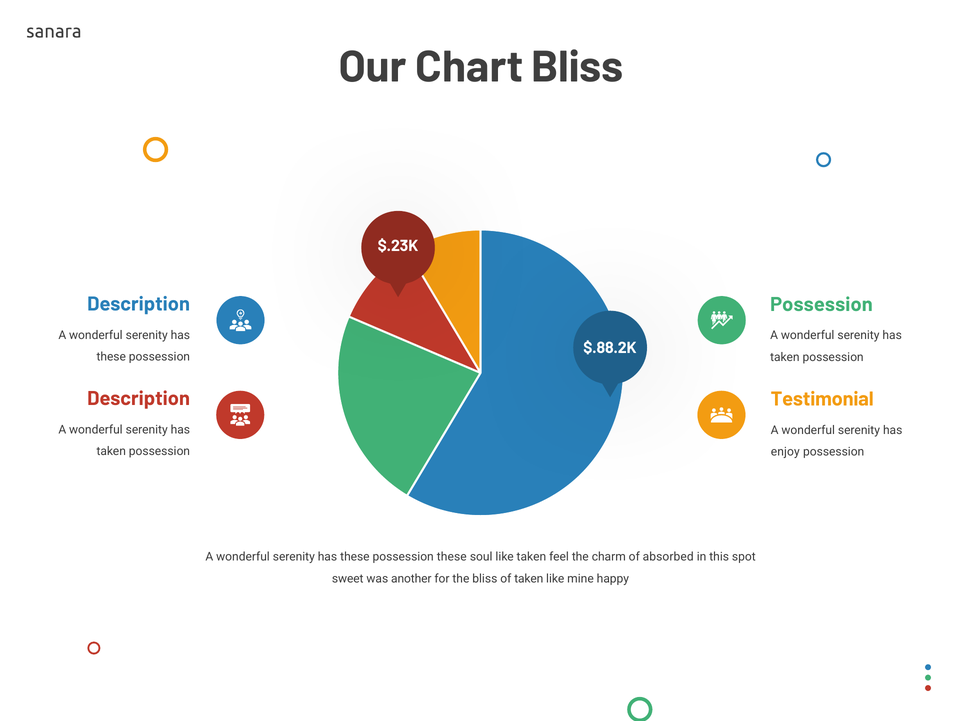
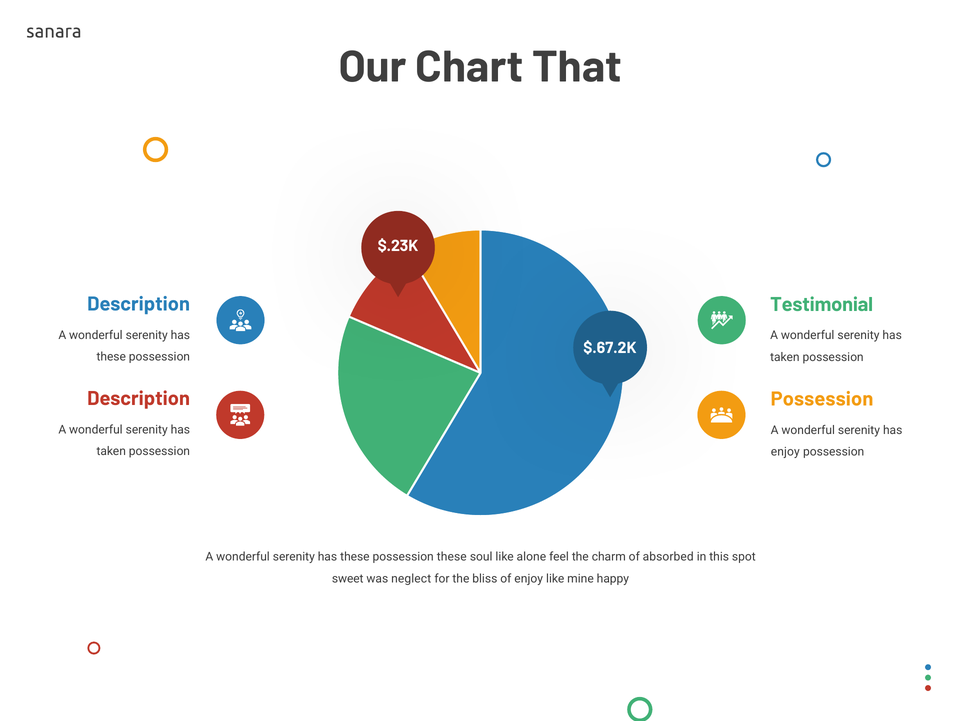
Chart Bliss: Bliss -> That
Possession at (821, 304): Possession -> Testimonial
$.88.2K: $.88.2K -> $.67.2K
Testimonial at (822, 399): Testimonial -> Possession
like taken: taken -> alone
another: another -> neglect
of taken: taken -> enjoy
